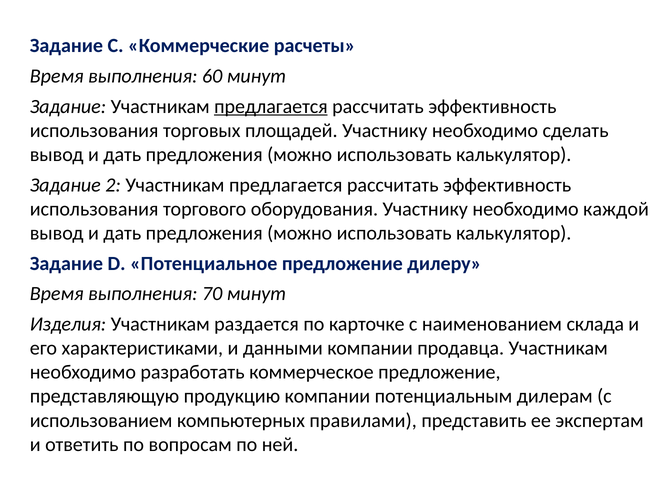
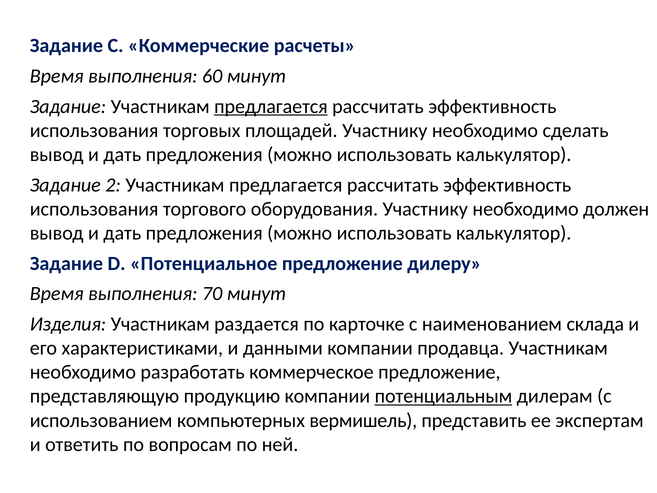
каждой: каждой -> должен
потенциальным underline: none -> present
правилами: правилами -> вермишель
